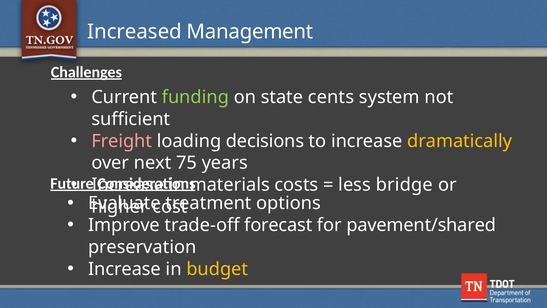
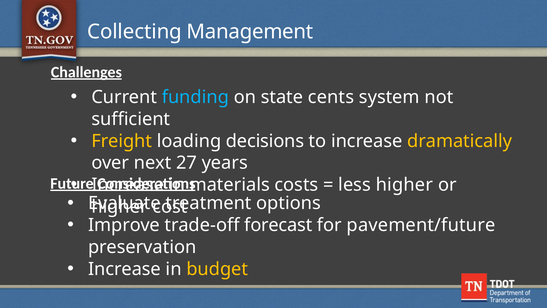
Increased: Increased -> Collecting
funding colour: light green -> light blue
Freight colour: pink -> yellow
75: 75 -> 27
less bridge: bridge -> higher
pavement/shared: pavement/shared -> pavement/future
